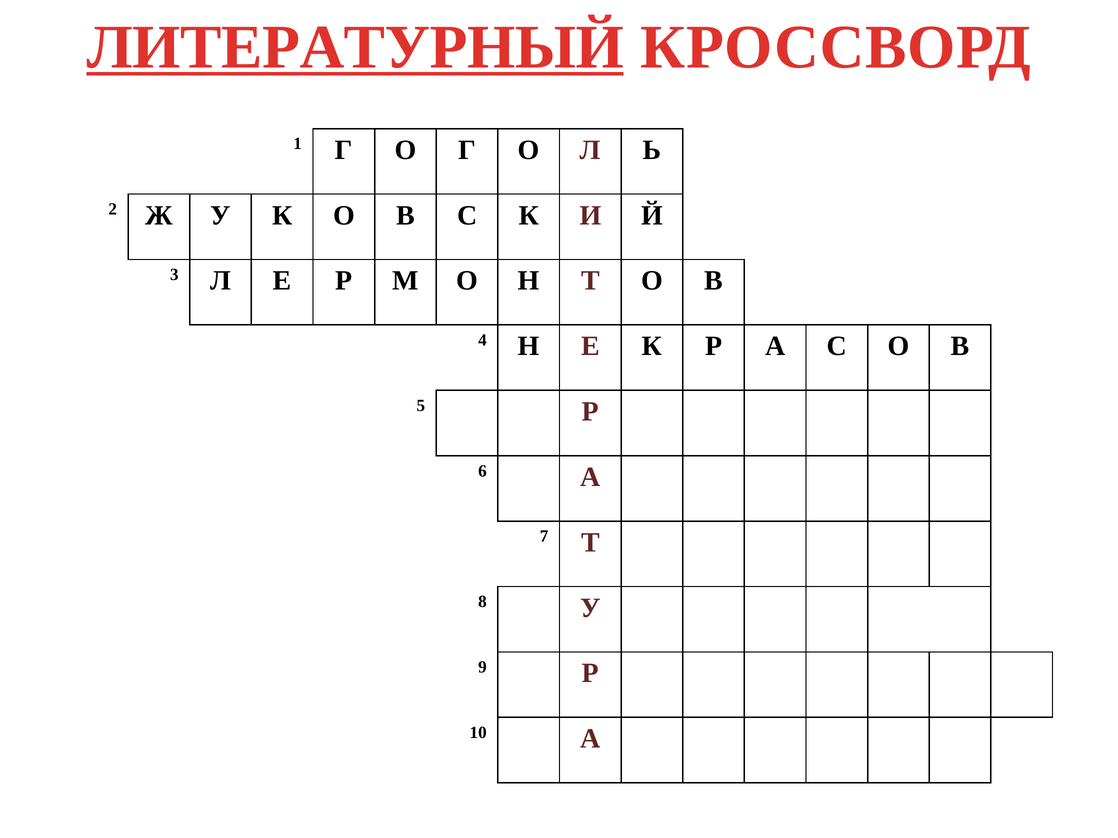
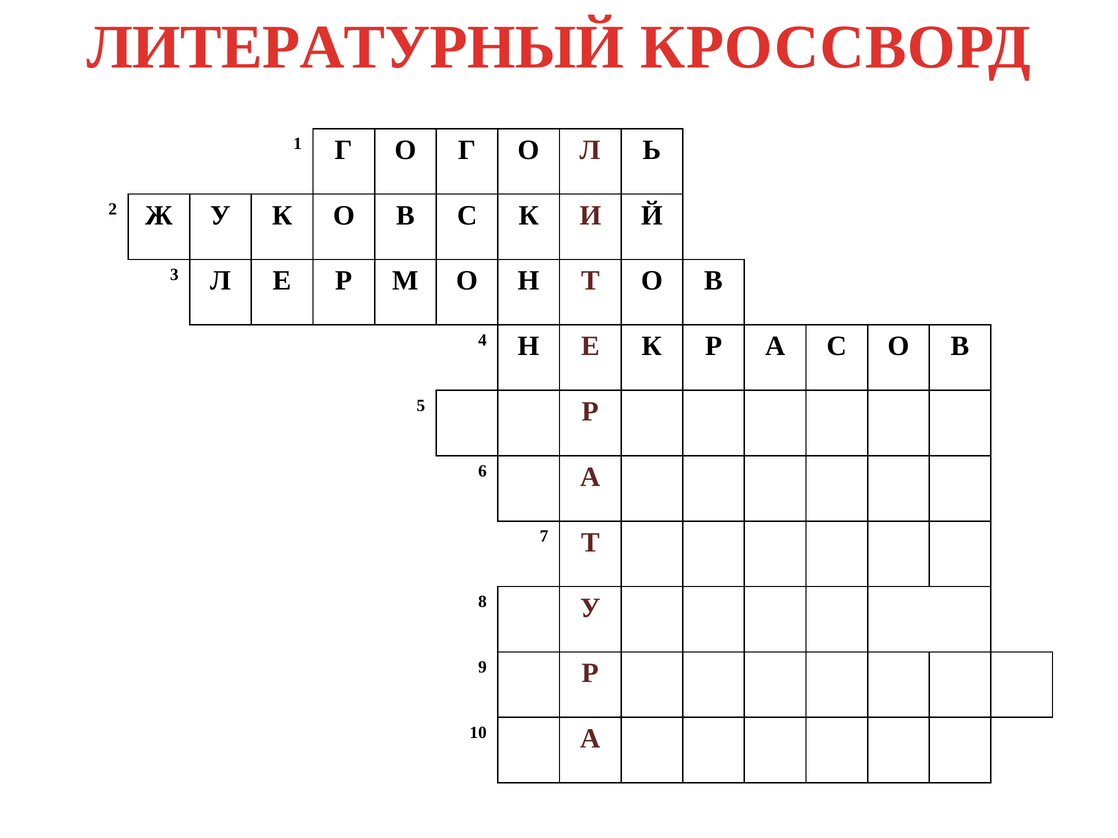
ЛИТЕРАТУРНЫЙ underline: present -> none
